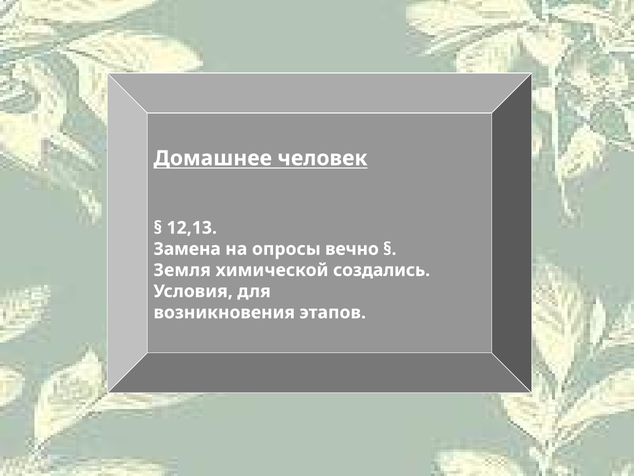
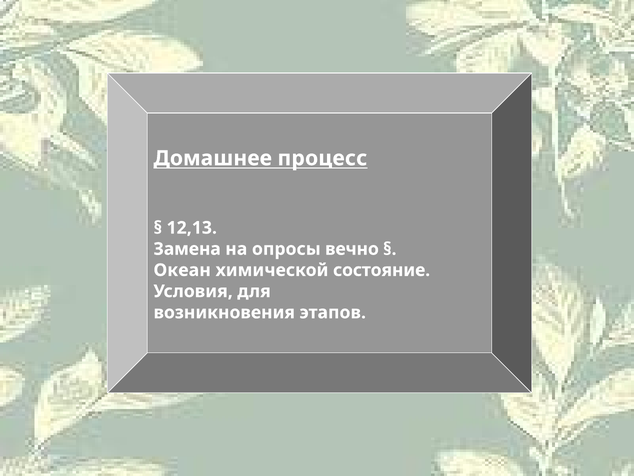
человек: человек -> процесс
Земля: Земля -> Океан
создались: создались -> состояние
